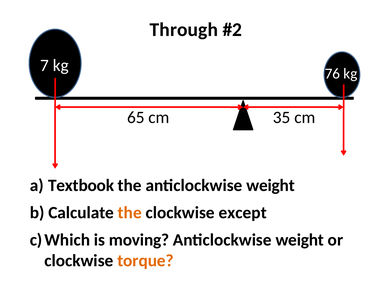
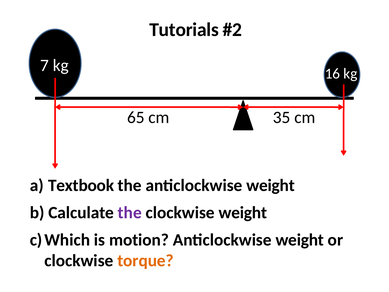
Through: Through -> Tutorials
76: 76 -> 16
the at (130, 213) colour: orange -> purple
clockwise except: except -> weight
moving: moving -> motion
